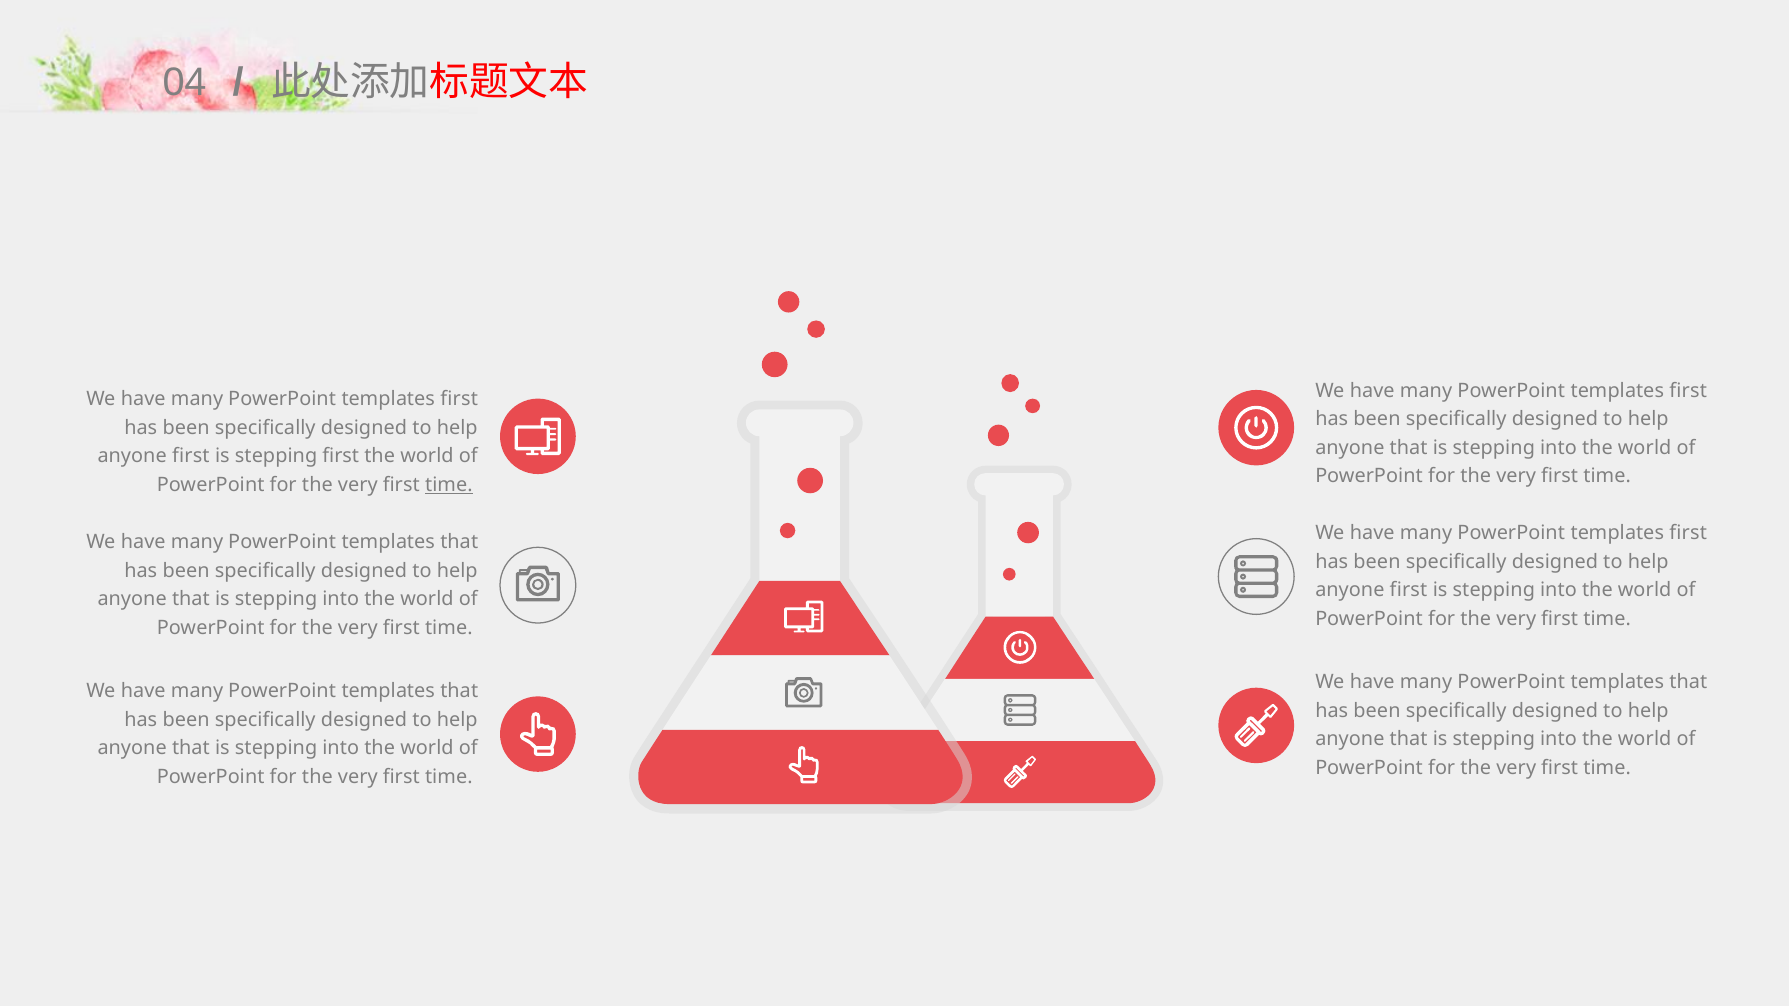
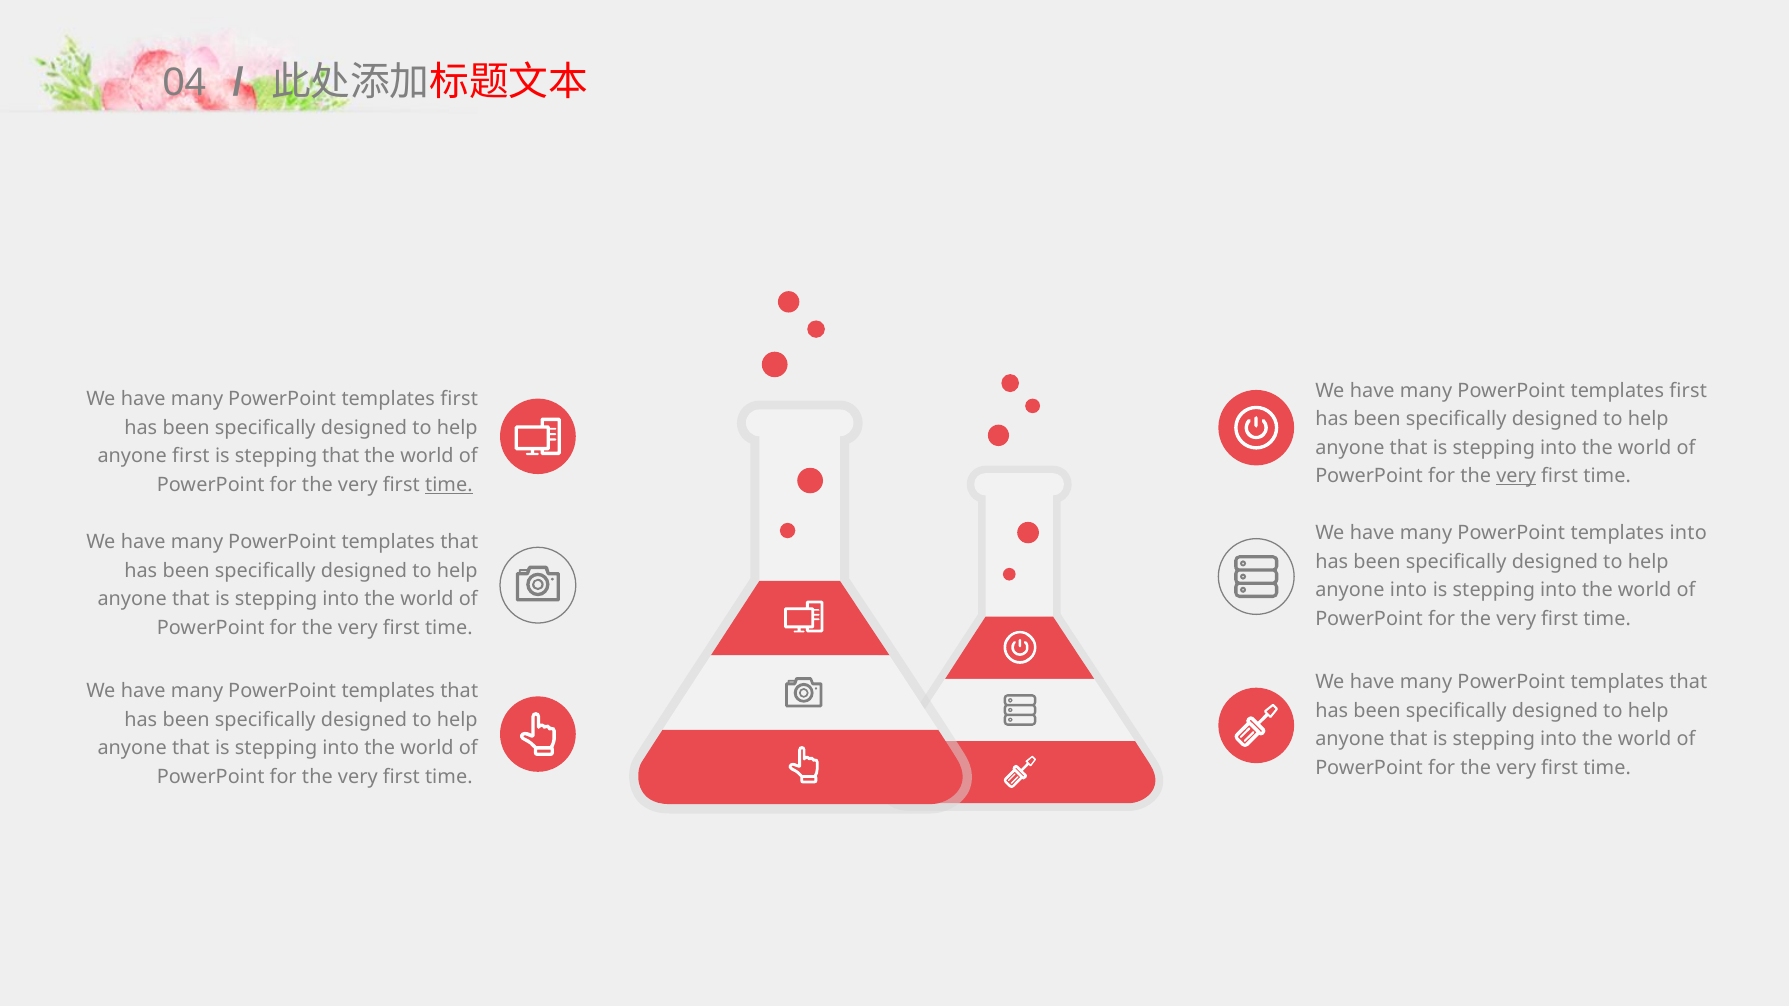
stepping first: first -> that
very at (1516, 476) underline: none -> present
first at (1688, 534): first -> into
first at (1409, 591): first -> into
